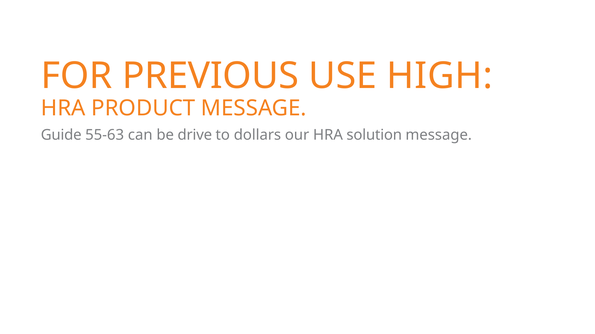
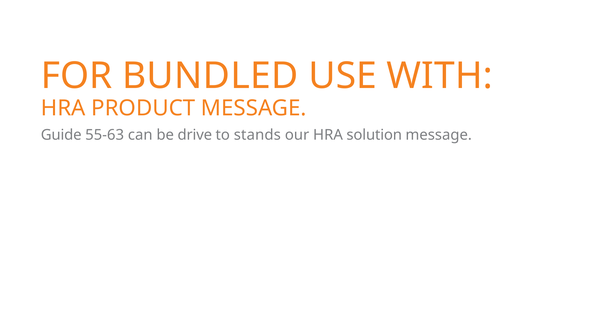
PREVIOUS: PREVIOUS -> BUNDLED
HIGH: HIGH -> WITH
dollars: dollars -> stands
